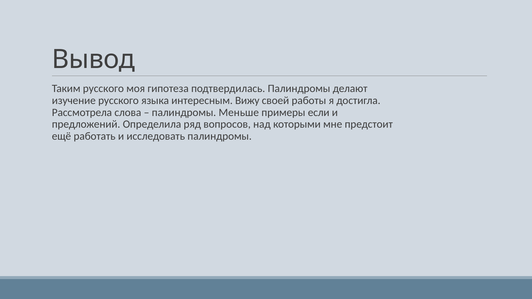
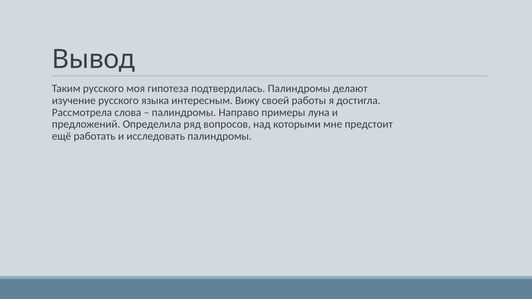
Меньше: Меньше -> Направо
если: если -> луна
